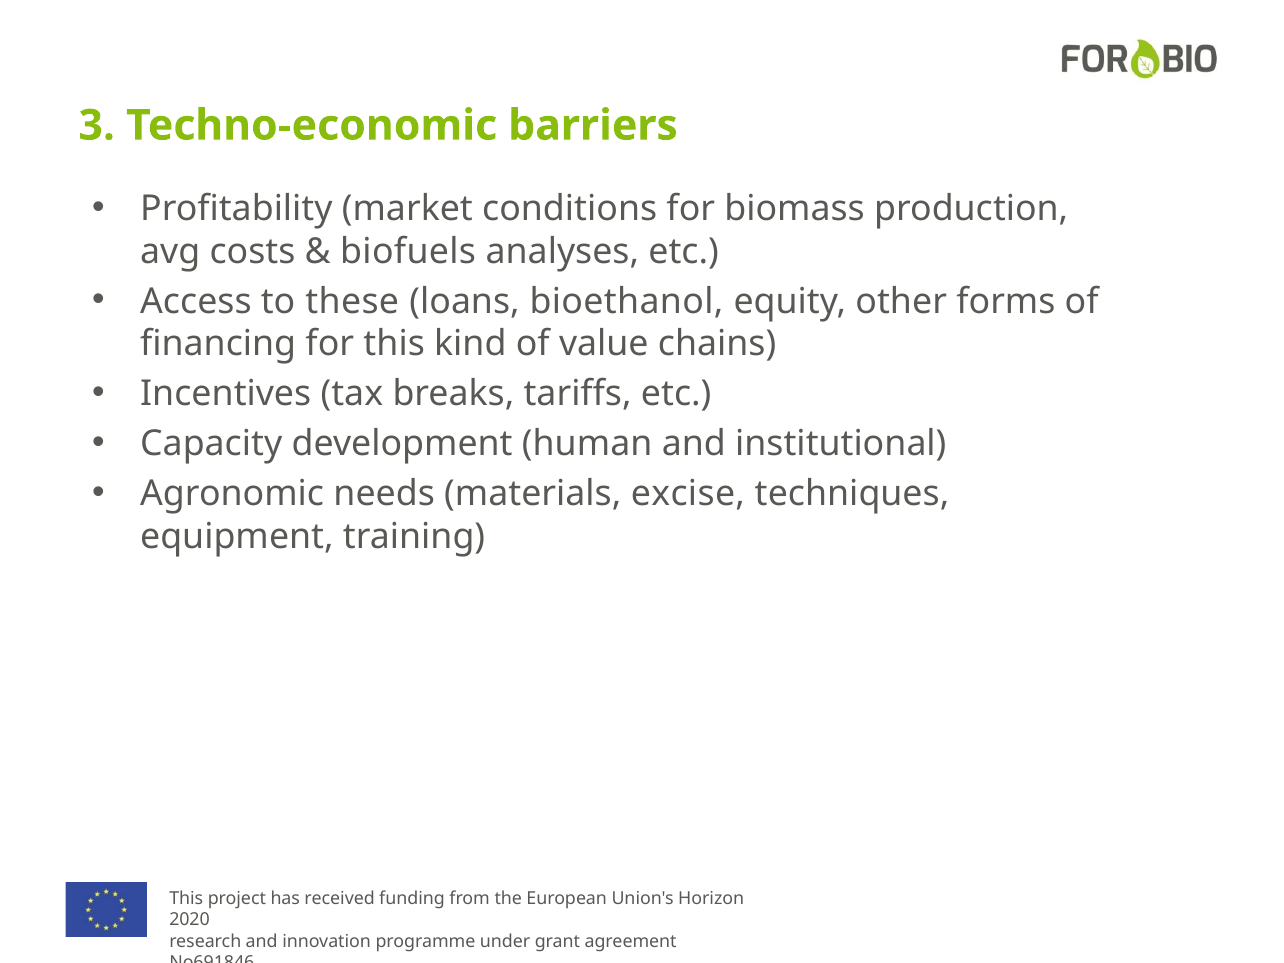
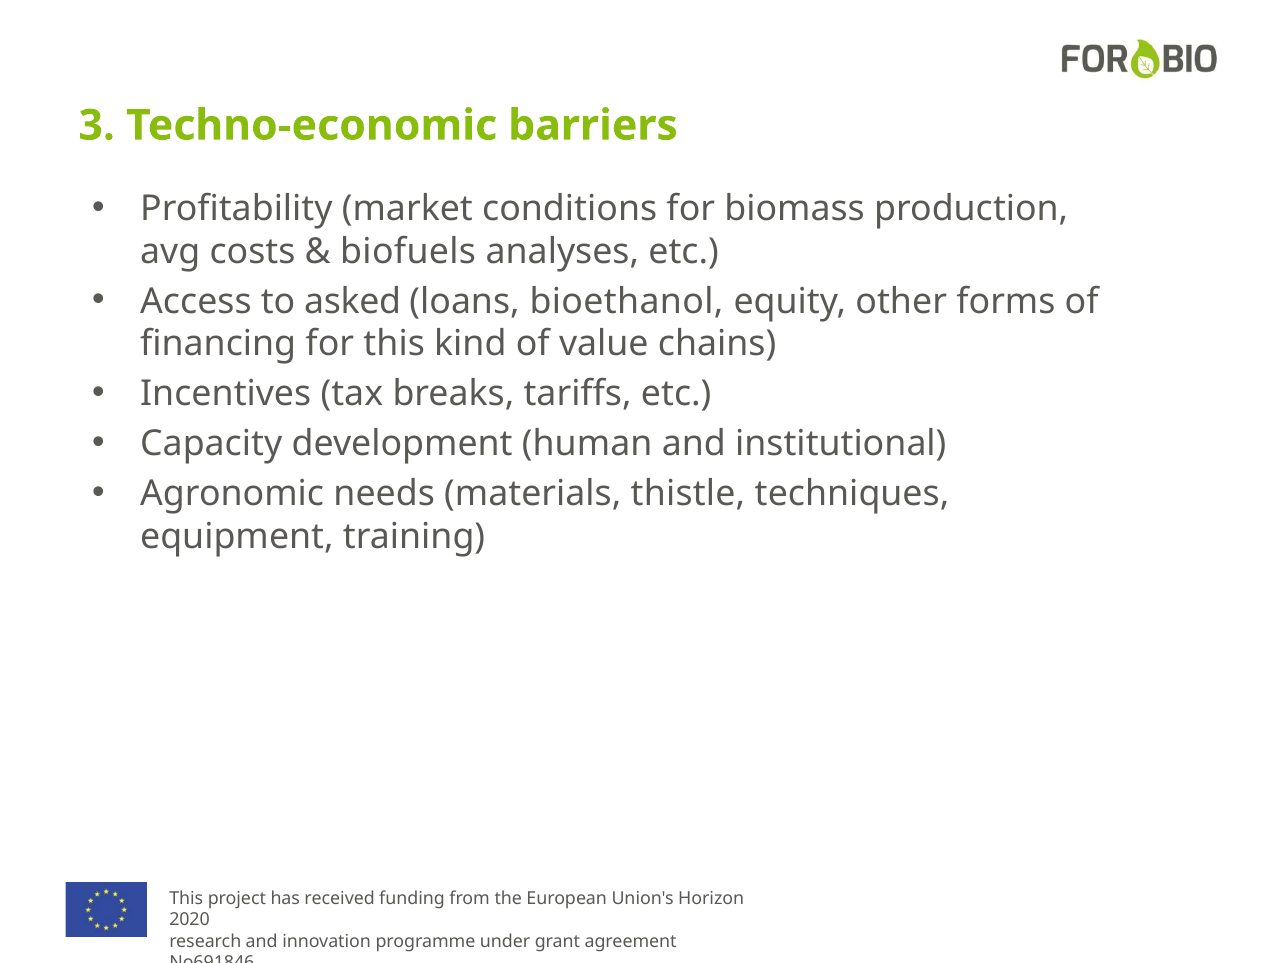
these: these -> asked
excise: excise -> thistle
